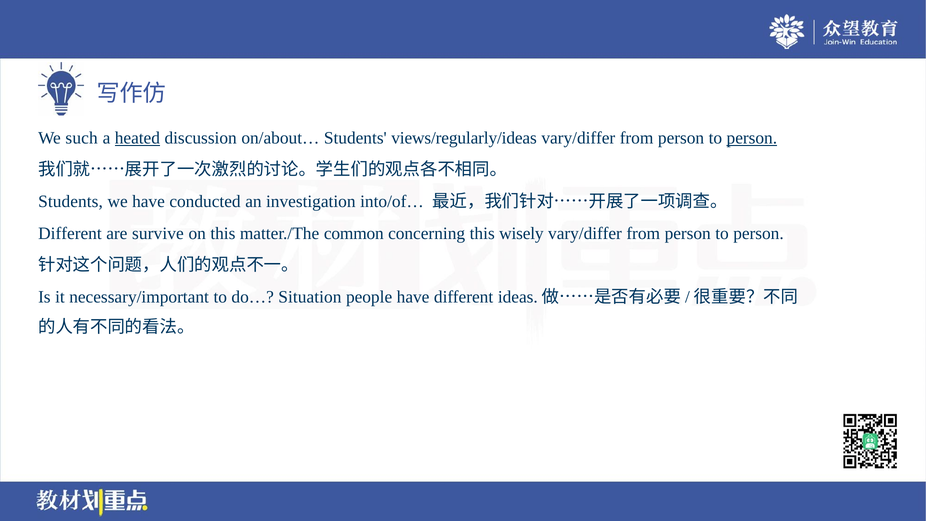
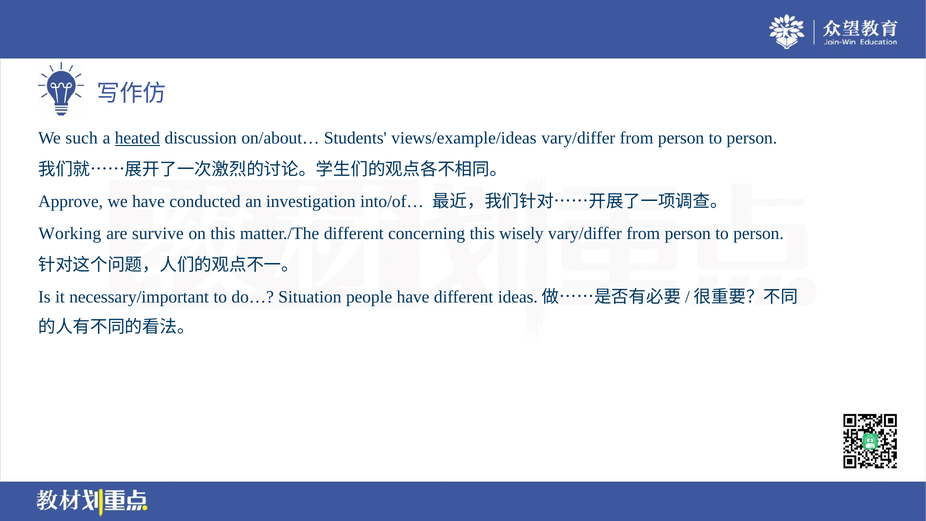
views/regularly/ideas: views/regularly/ideas -> views/example/ideas
person at (752, 138) underline: present -> none
Students at (71, 202): Students -> Approve
Different at (70, 233): Different -> Working
matter./The common: common -> different
